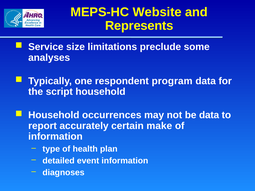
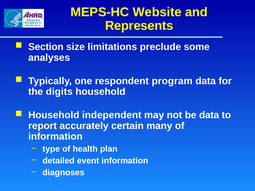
Service: Service -> Section
script: script -> digits
occurrences: occurrences -> independent
make: make -> many
